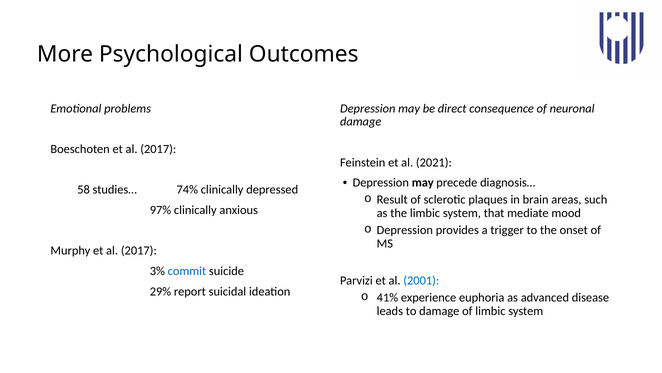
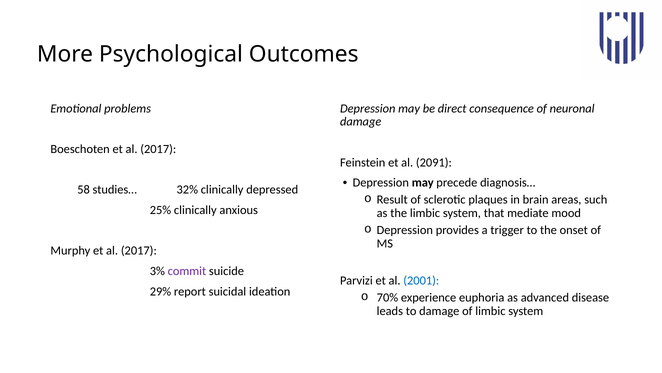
2021: 2021 -> 2091
74%: 74% -> 32%
97%: 97% -> 25%
commit colour: blue -> purple
41%: 41% -> 70%
